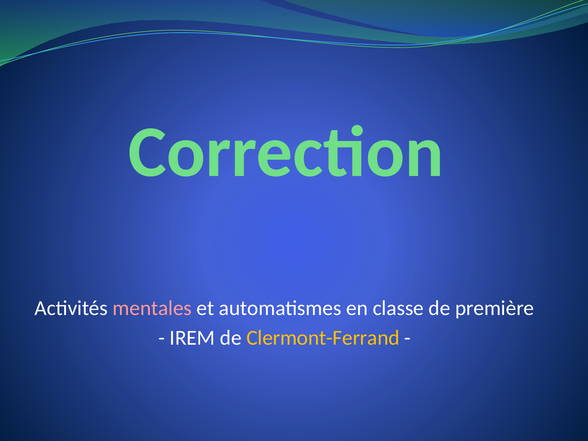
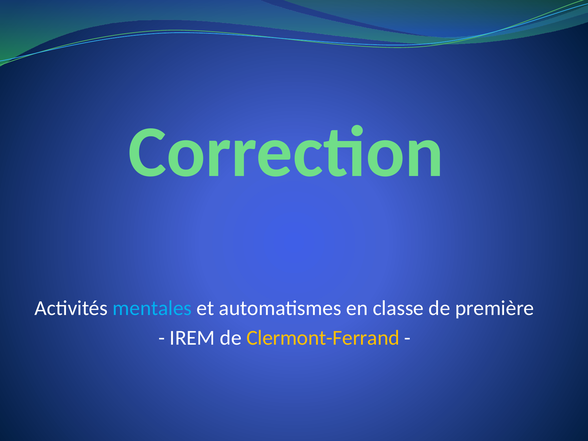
mentales colour: pink -> light blue
